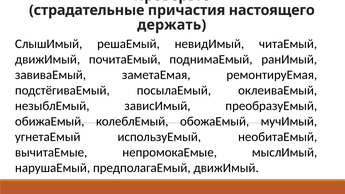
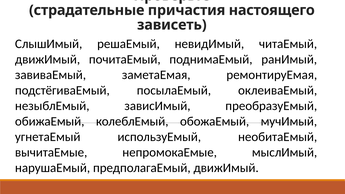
держать: держать -> зависеть
